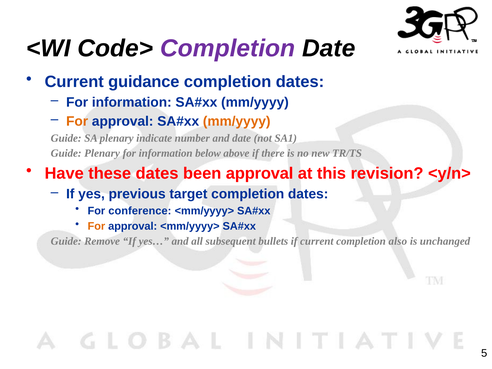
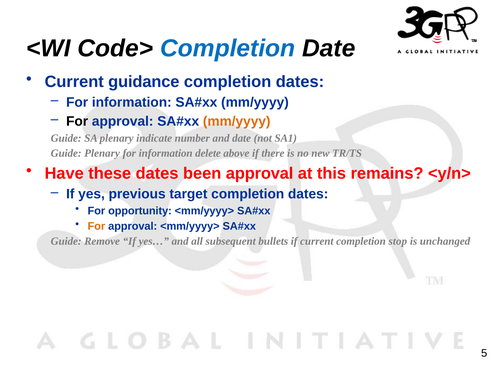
Completion at (228, 48) colour: purple -> blue
For at (77, 121) colour: orange -> black
below: below -> delete
revision: revision -> remains
conference: conference -> opportunity
also: also -> stop
